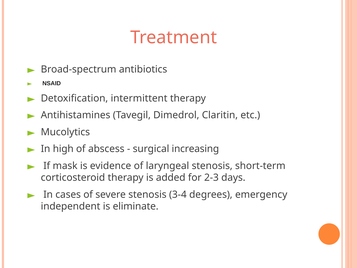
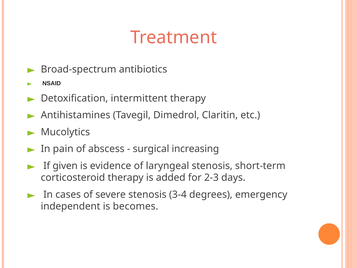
high: high -> pain
mask: mask -> given
eliminate: eliminate -> becomes
